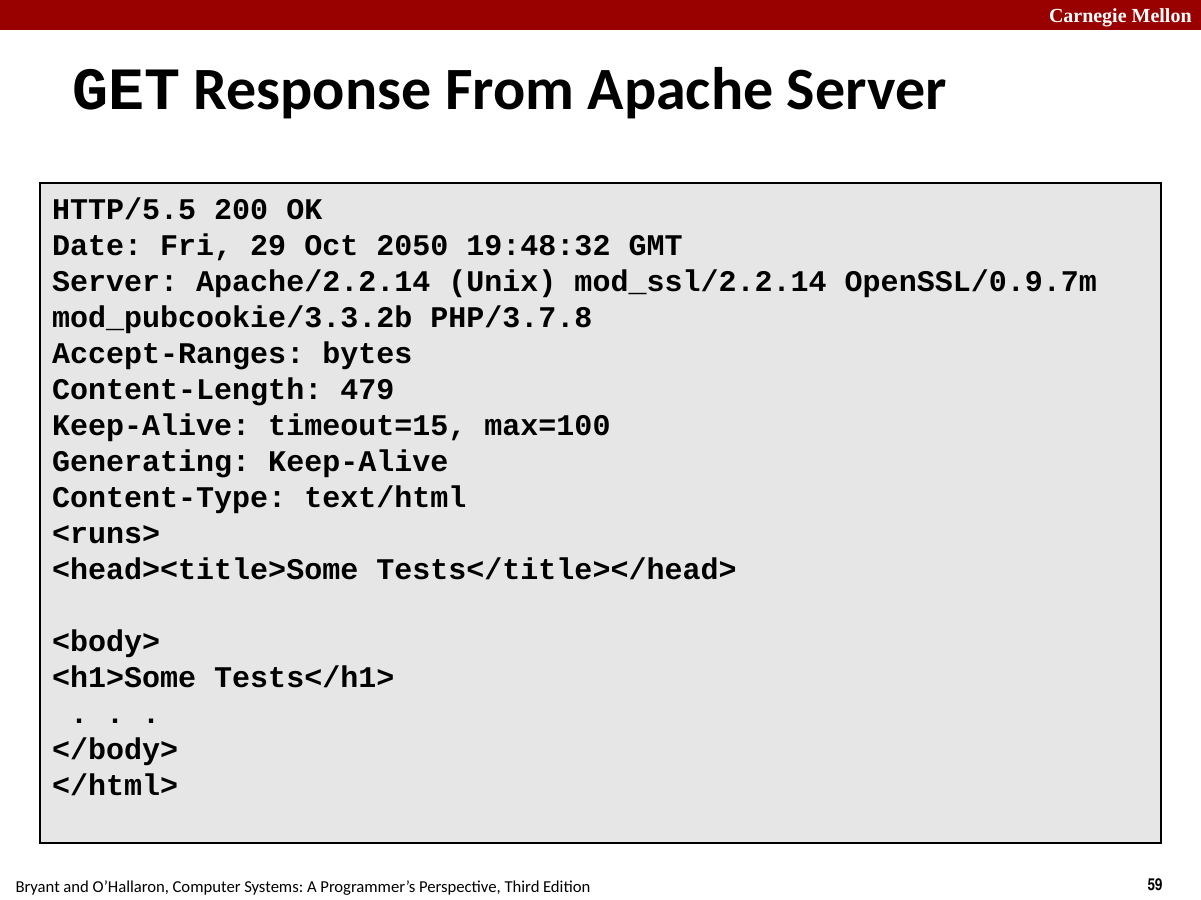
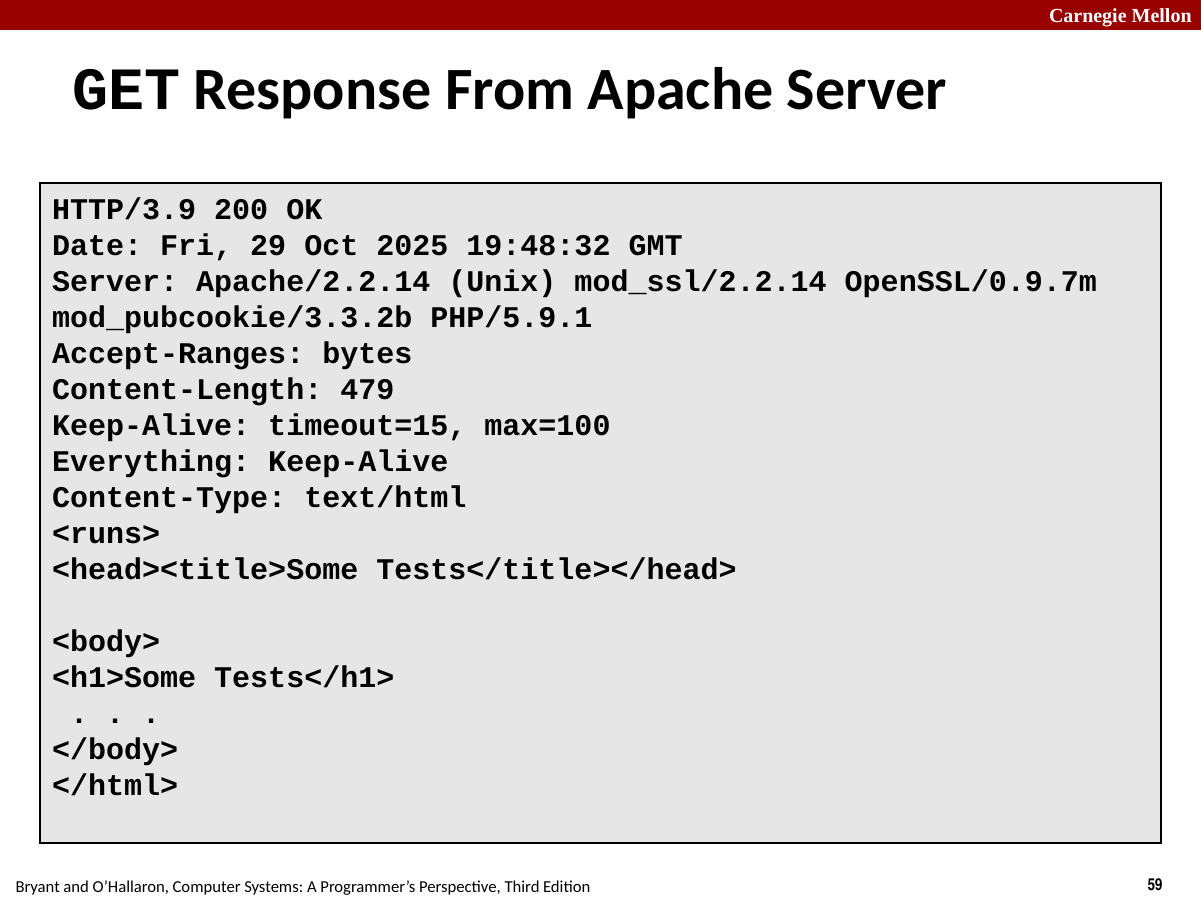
HTTP/5.5: HTTP/5.5 -> HTTP/3.9
2050: 2050 -> 2025
PHP/3.7.8: PHP/3.7.8 -> PHP/5.9.1
Generating: Generating -> Everything
